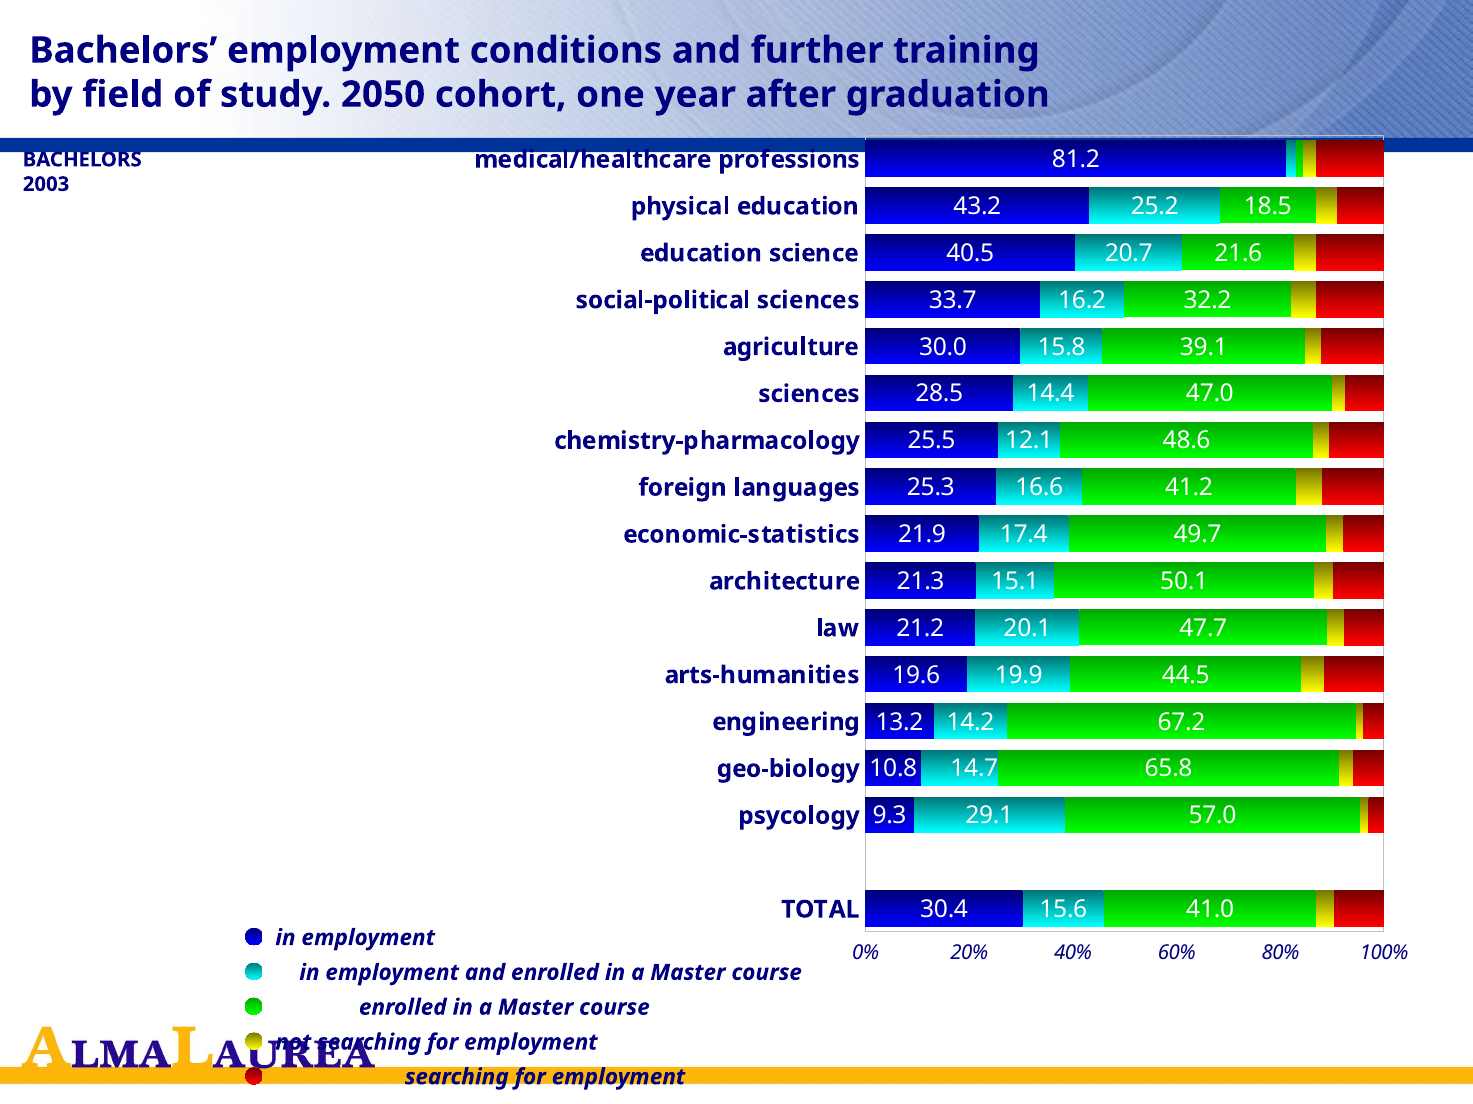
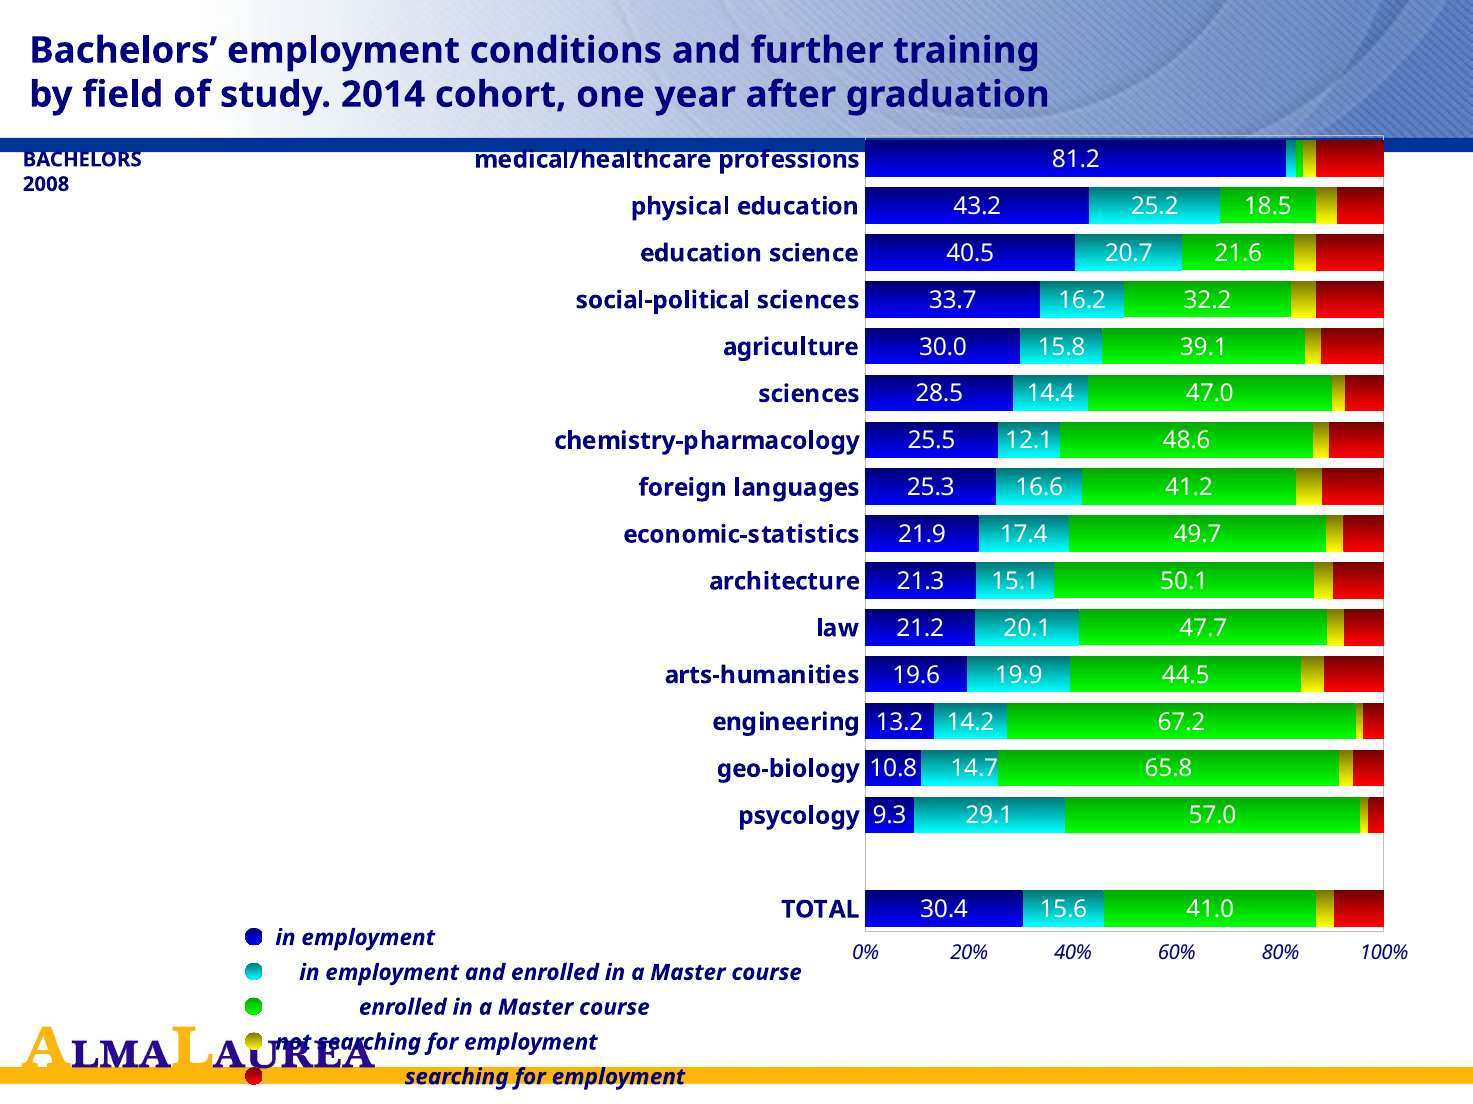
2050: 2050 -> 2014
2003: 2003 -> 2008
